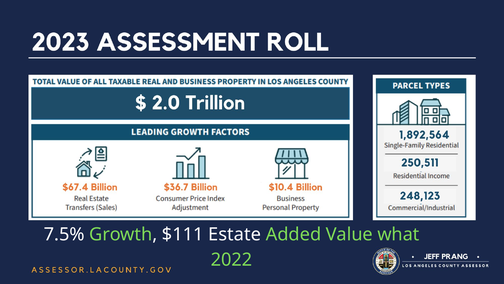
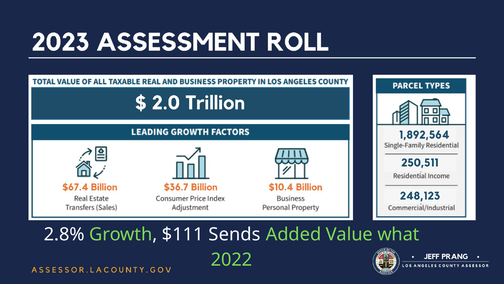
7.5%: 7.5% -> 2.8%
Estate: Estate -> Sends
